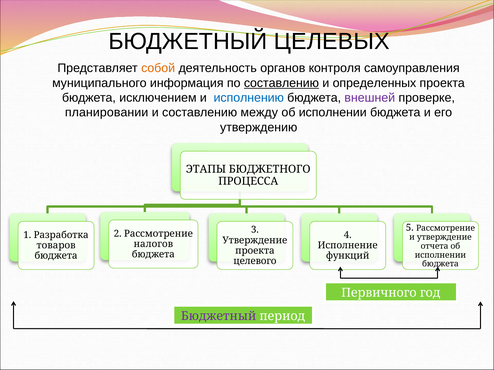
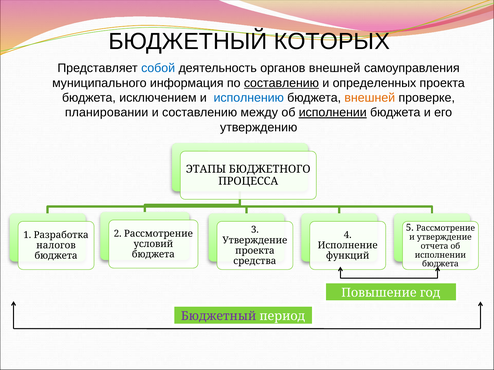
ЦЕЛЕВЫХ: ЦЕЛЕВЫХ -> КОТОРЫХ
собой colour: orange -> blue
органов контроля: контроля -> внешней
внешней at (370, 98) colour: purple -> orange
исполнении at (333, 113) underline: none -> present
налогов: налогов -> условий
товаров: товаров -> налогов
целевого: целевого -> средства
Первичного: Первичного -> Повышение
